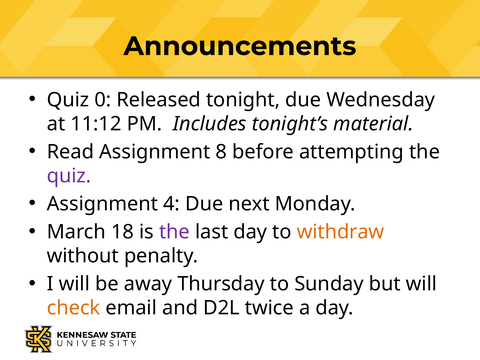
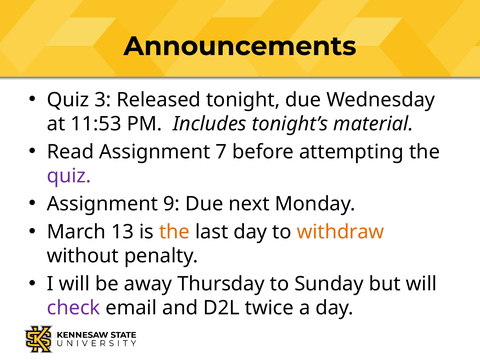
0: 0 -> 3
11:12: 11:12 -> 11:53
8: 8 -> 7
4: 4 -> 9
18: 18 -> 13
the at (175, 232) colour: purple -> orange
check colour: orange -> purple
